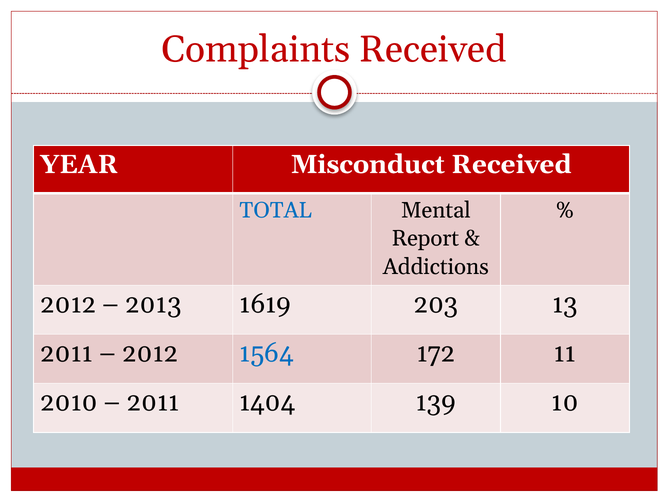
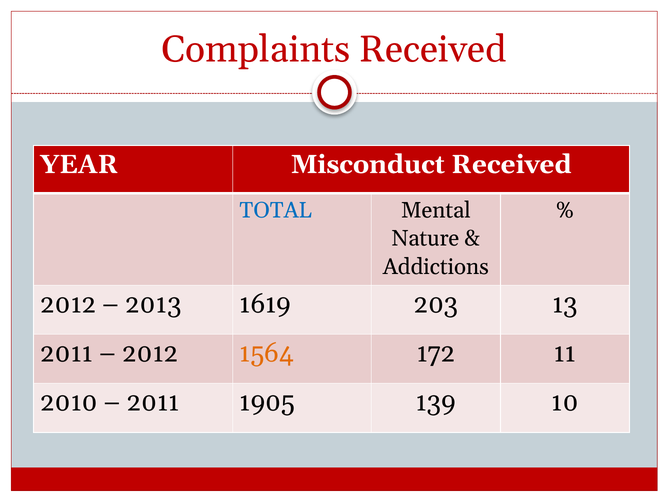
Report: Report -> Nature
1564 colour: blue -> orange
1404: 1404 -> 1905
